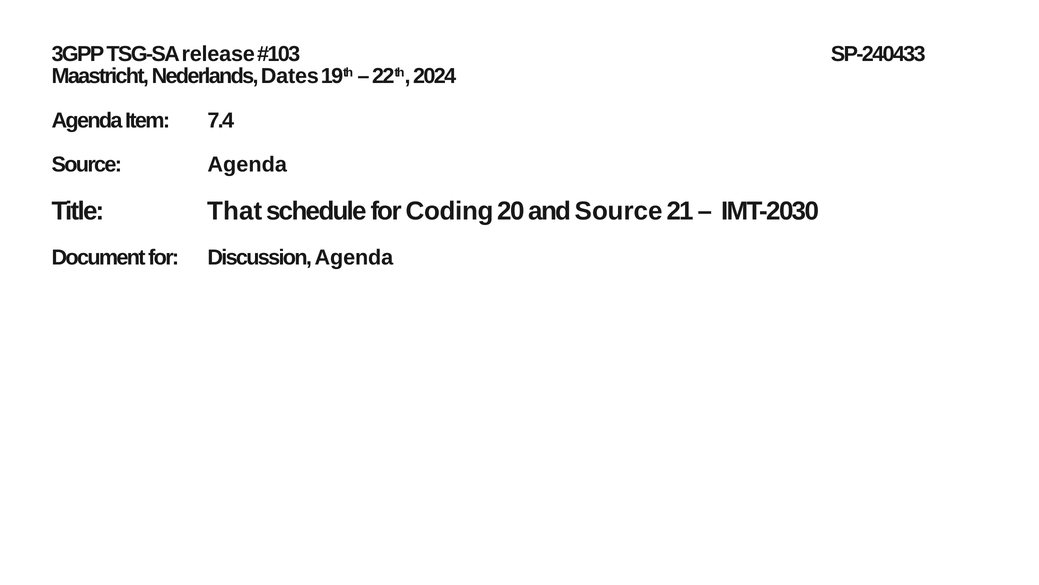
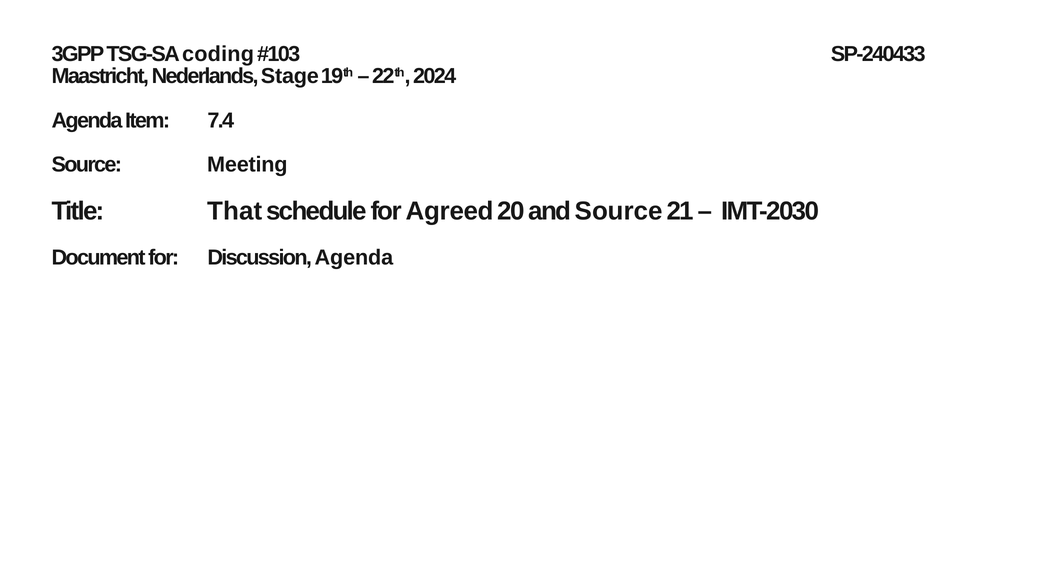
release: release -> coding
Dates: Dates -> Stage
Source Agenda: Agenda -> Meeting
Coding: Coding -> Agreed
